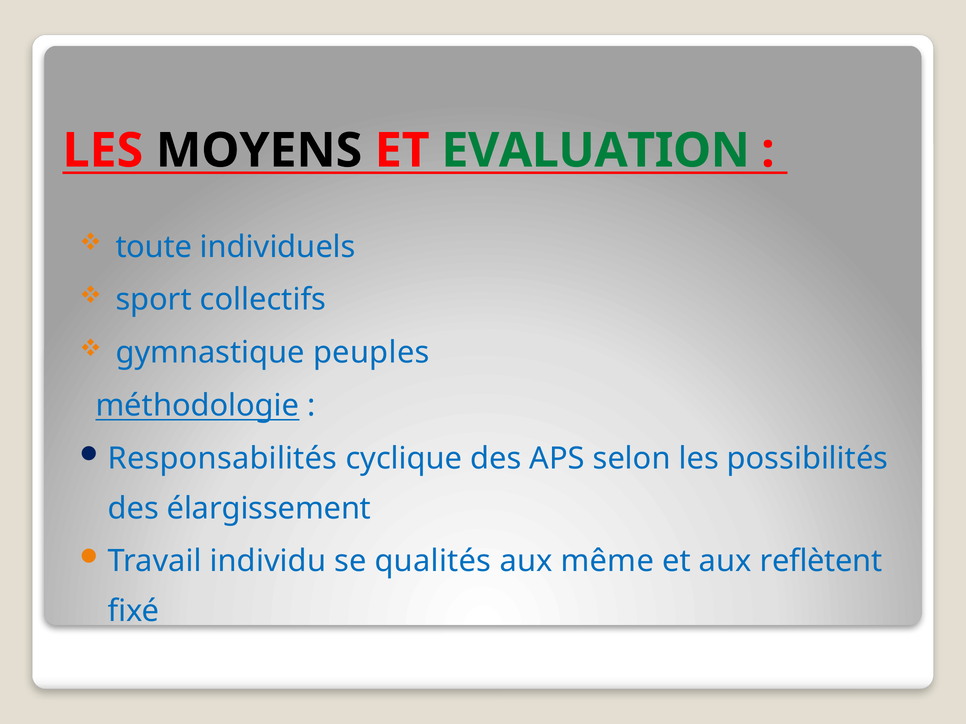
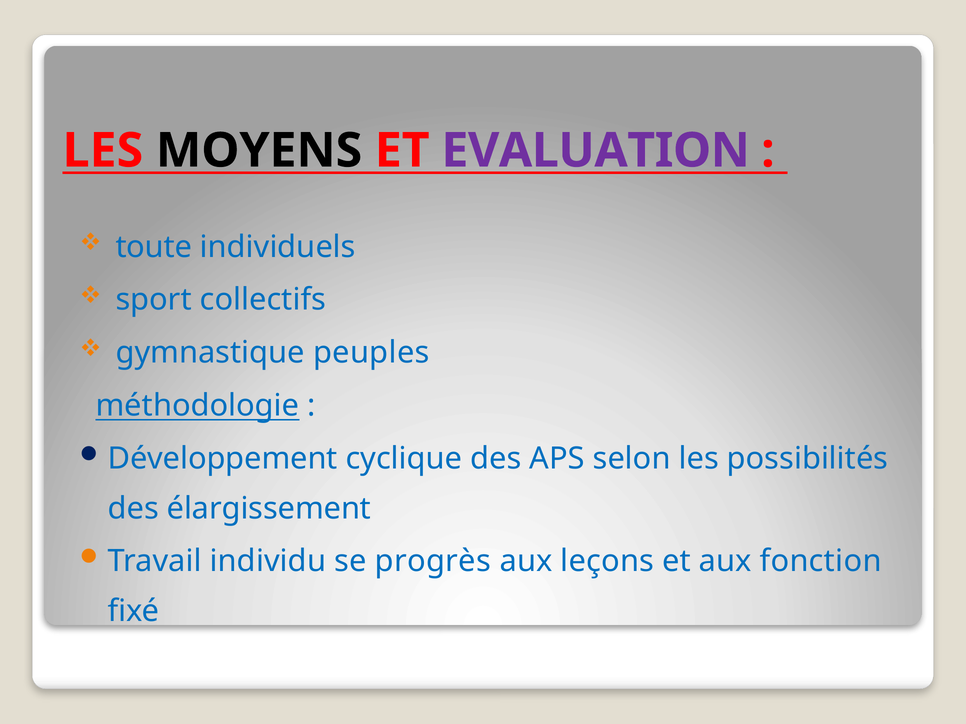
EVALUATION colour: green -> purple
Responsabilités: Responsabilités -> Développement
qualités: qualités -> progrès
même: même -> leçons
reflètent: reflètent -> fonction
